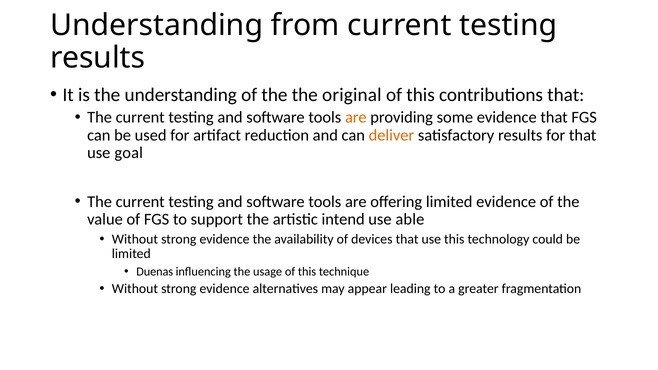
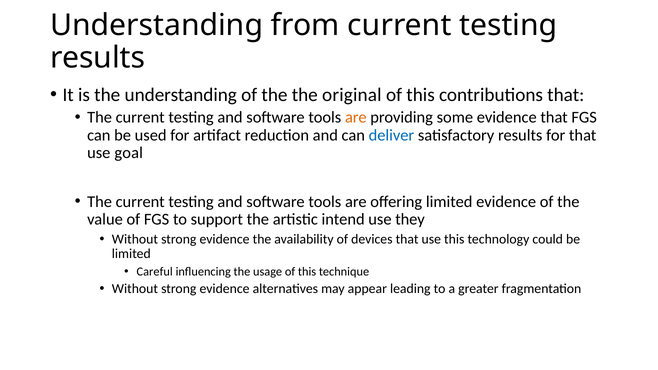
deliver colour: orange -> blue
able: able -> they
Duenas: Duenas -> Careful
